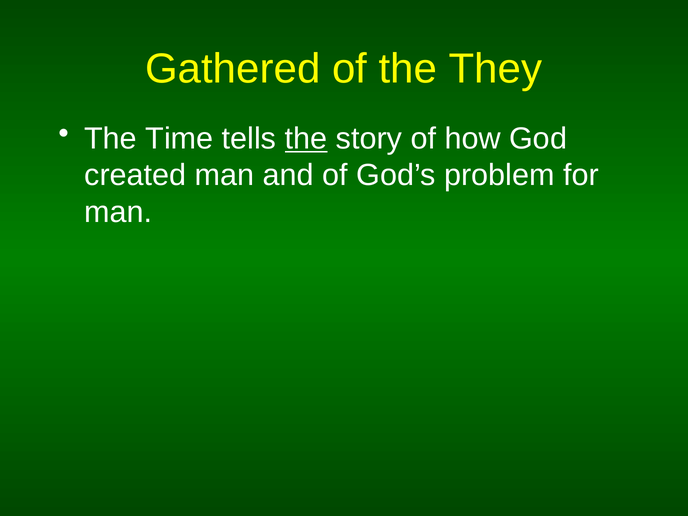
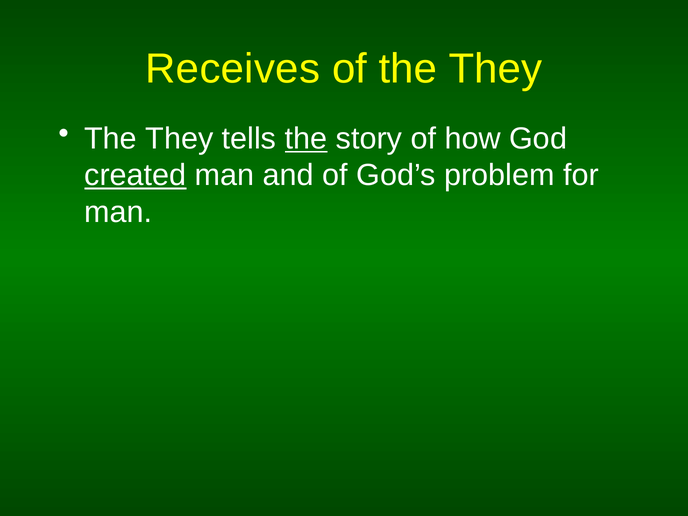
Gathered: Gathered -> Receives
Time at (179, 139): Time -> They
created underline: none -> present
